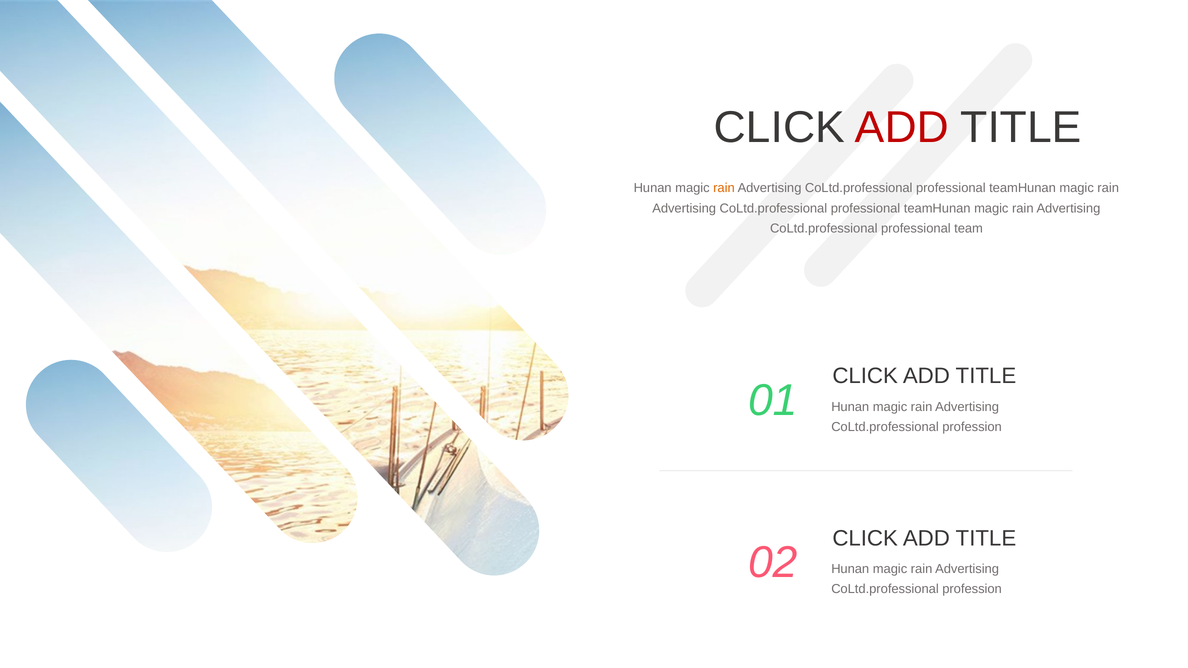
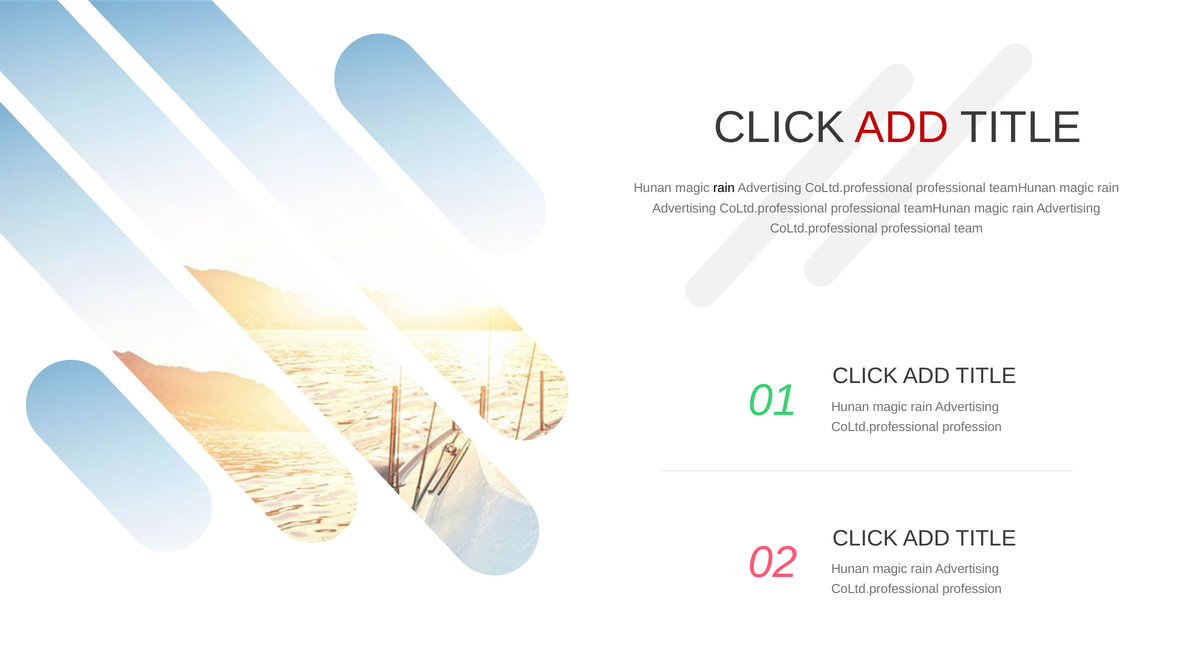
rain at (724, 188) colour: orange -> black
